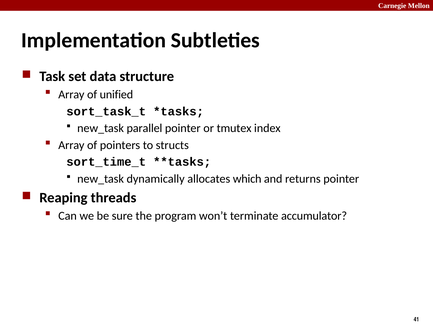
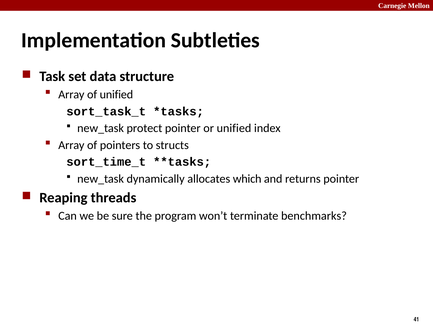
parallel: parallel -> protect
or tmutex: tmutex -> unified
accumulator: accumulator -> benchmarks
